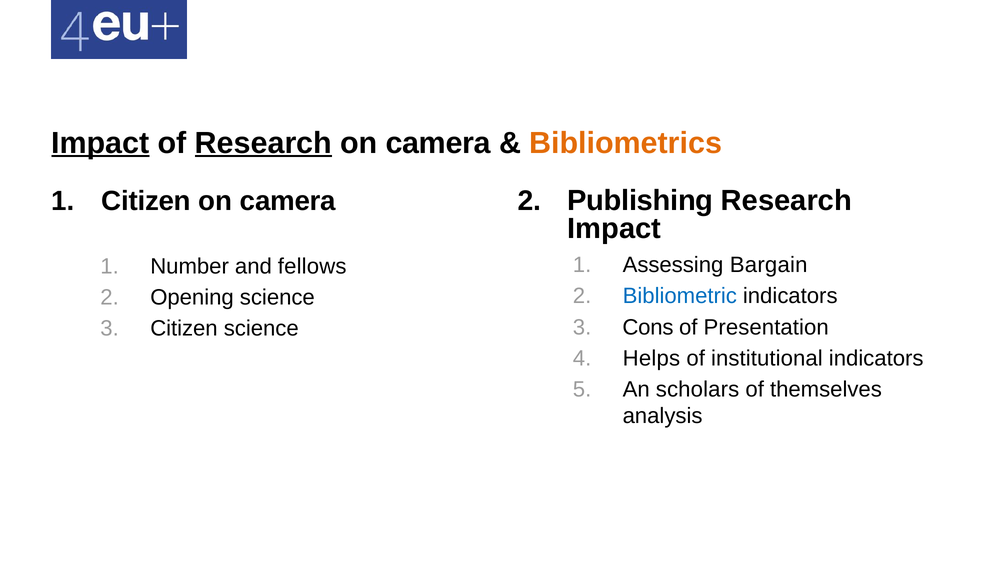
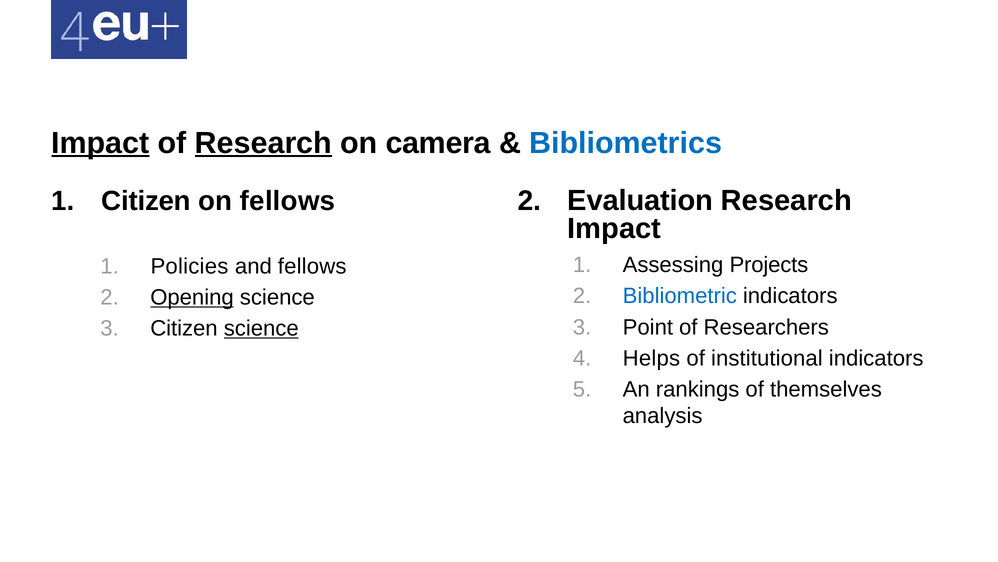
Bibliometrics colour: orange -> blue
Publishing: Publishing -> Evaluation
camera at (288, 201): camera -> fellows
Bargain: Bargain -> Projects
Number: Number -> Policies
Opening underline: none -> present
Cons: Cons -> Point
Presentation: Presentation -> Researchers
science at (261, 328) underline: none -> present
scholars: scholars -> rankings
